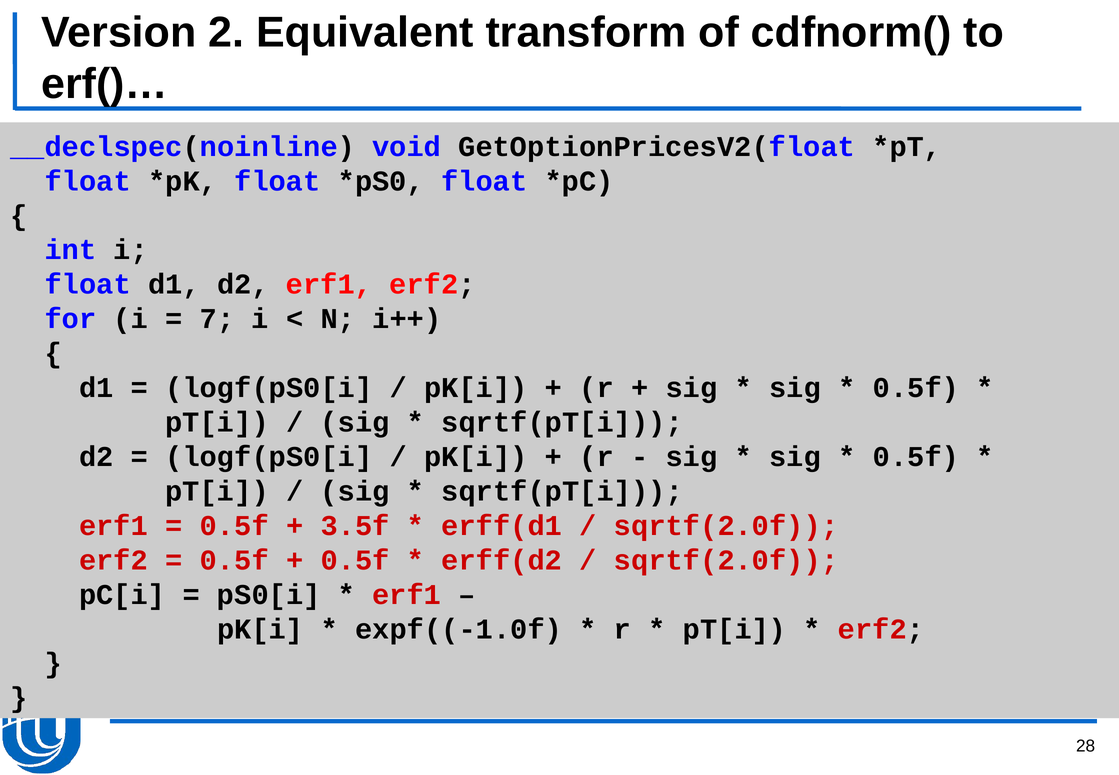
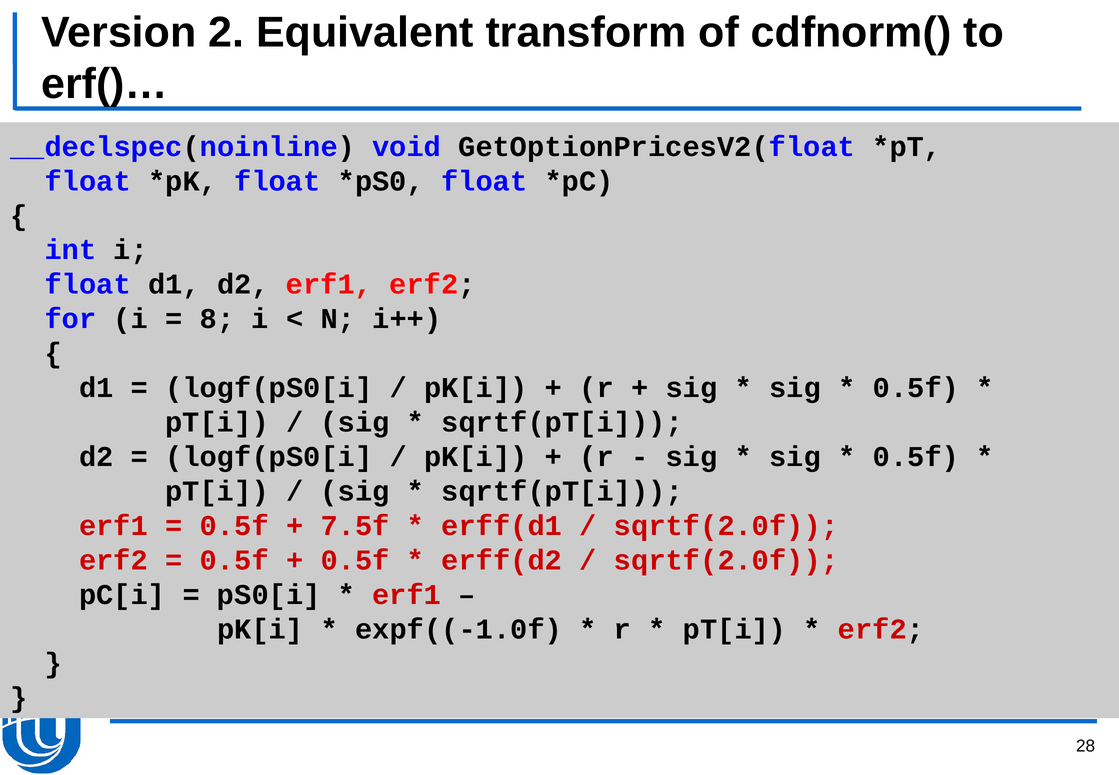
7: 7 -> 8
3.5f: 3.5f -> 7.5f
